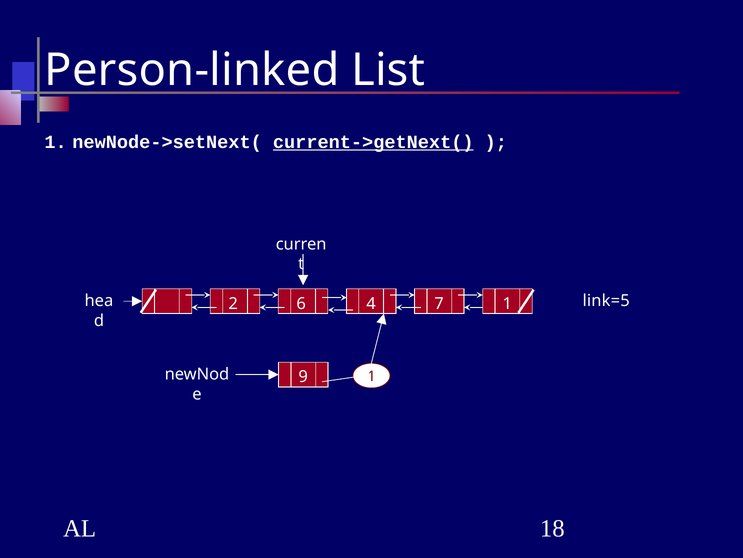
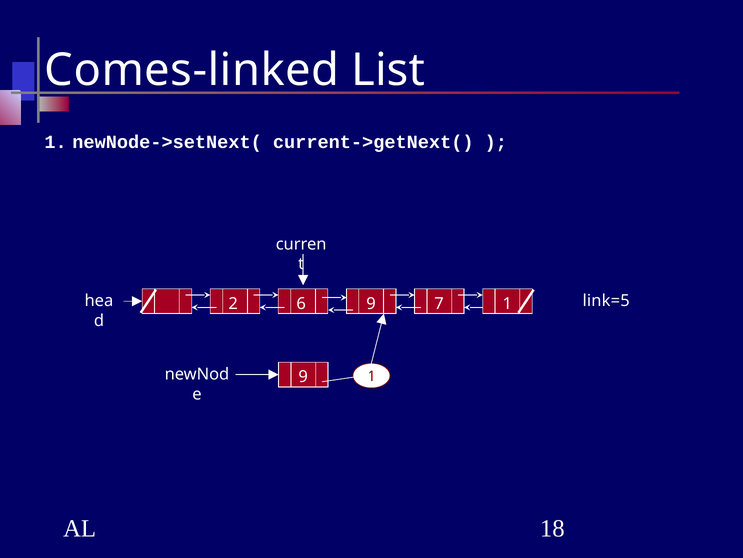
Person-linked: Person-linked -> Comes-linked
current->getNext( underline: present -> none
6 4: 4 -> 9
